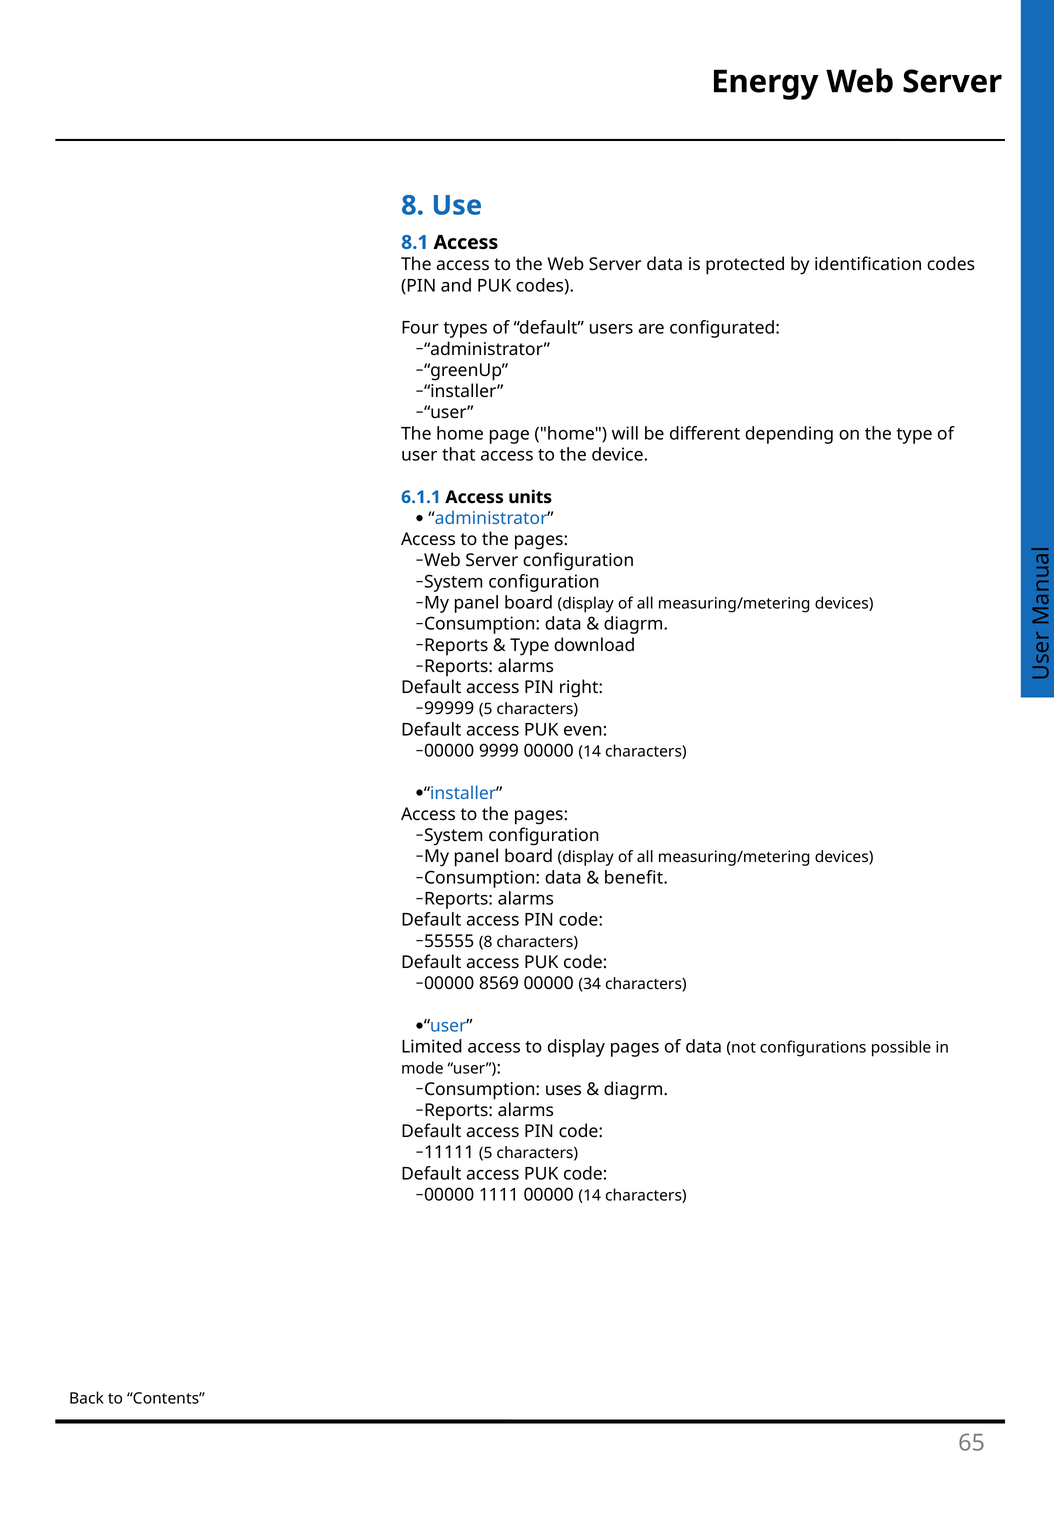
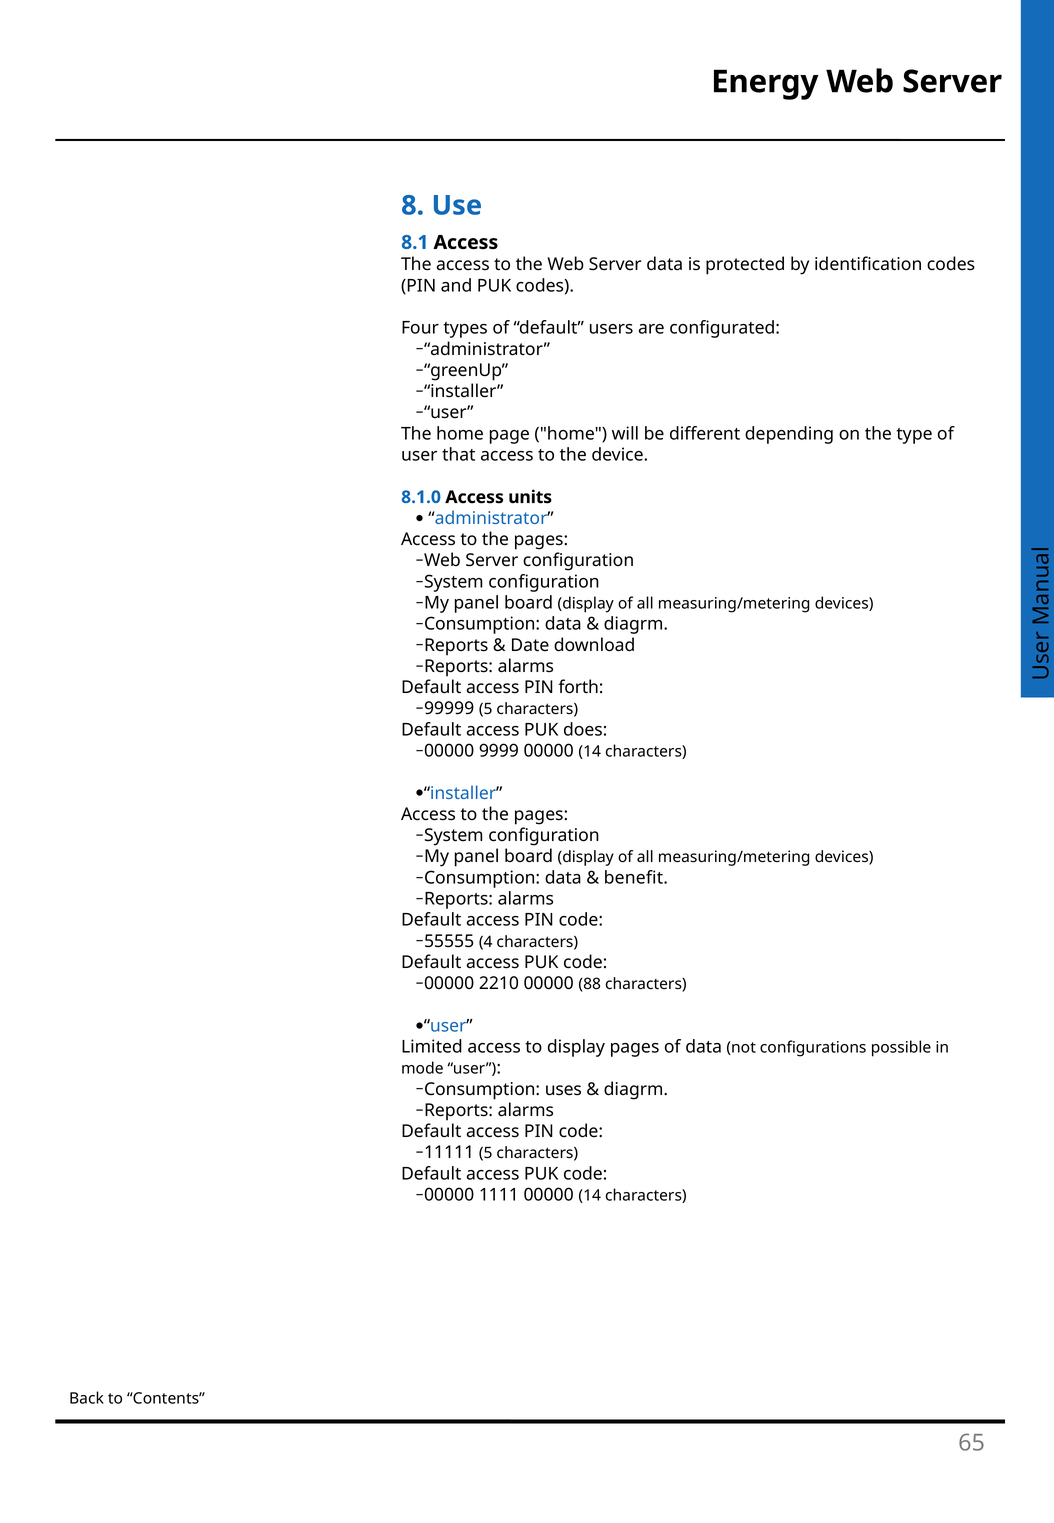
6.1.1: 6.1.1 -> 8.1.0
Type at (530, 645): Type -> Date
right: right -> forth
even: even -> does
8 at (486, 942): 8 -> 4
8569: 8569 -> 2210
34: 34 -> 88
